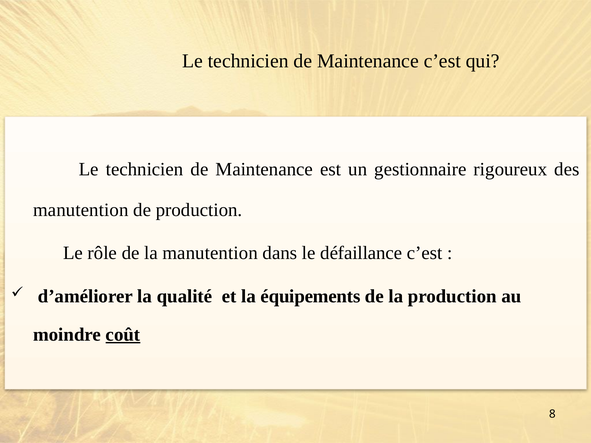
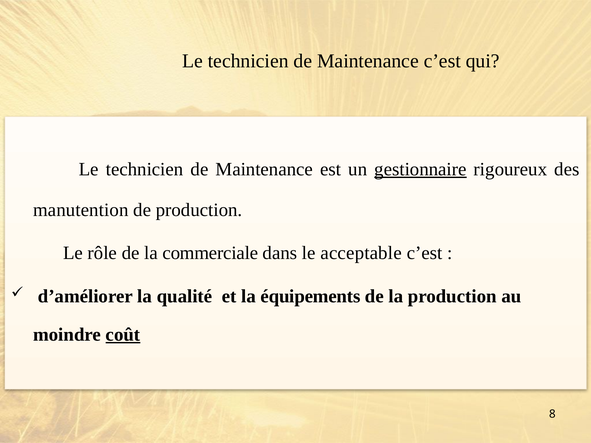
gestionnaire underline: none -> present
la manutention: manutention -> commerciale
défaillance: défaillance -> acceptable
